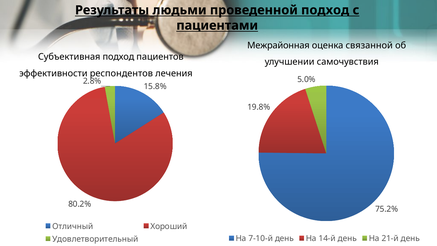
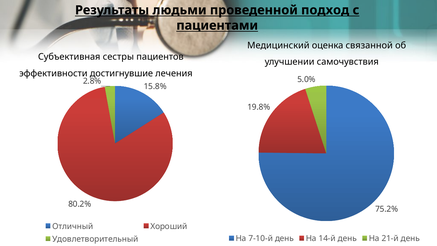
Межрайонная: Межрайонная -> Медицинский
Субъективная подход: подход -> сестры
респондентов: респондентов -> достигнувшие
